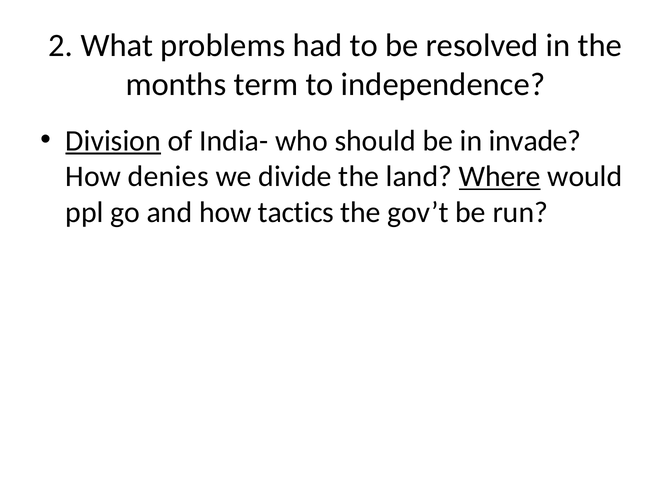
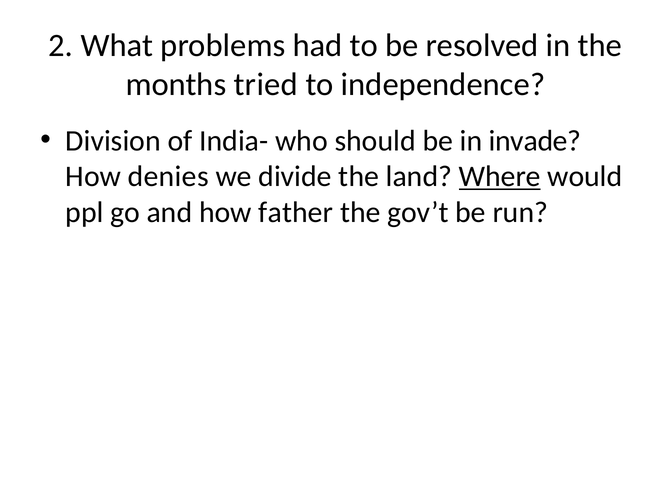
term: term -> tried
Division underline: present -> none
tactics: tactics -> father
